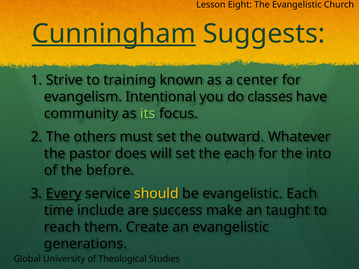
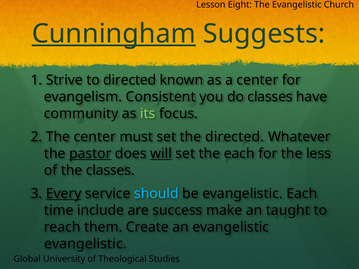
to training: training -> directed
Intentional: Intentional -> Consistent
The others: others -> center
the outward: outward -> directed
pastor underline: none -> present
will underline: none -> present
into: into -> less
the before: before -> classes
should colour: yellow -> light blue
generations at (86, 244): generations -> evangelistic
